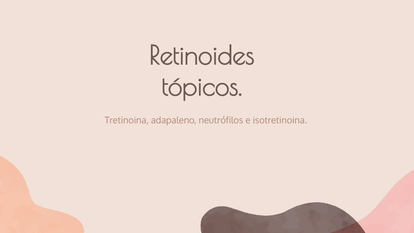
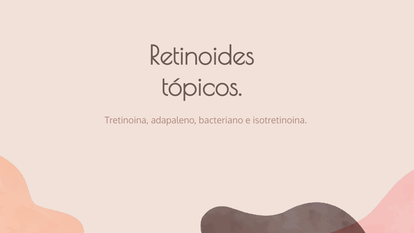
neutrófilos: neutrófilos -> bacteriano
